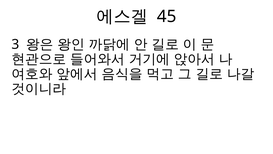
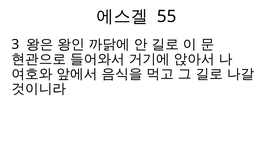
45: 45 -> 55
